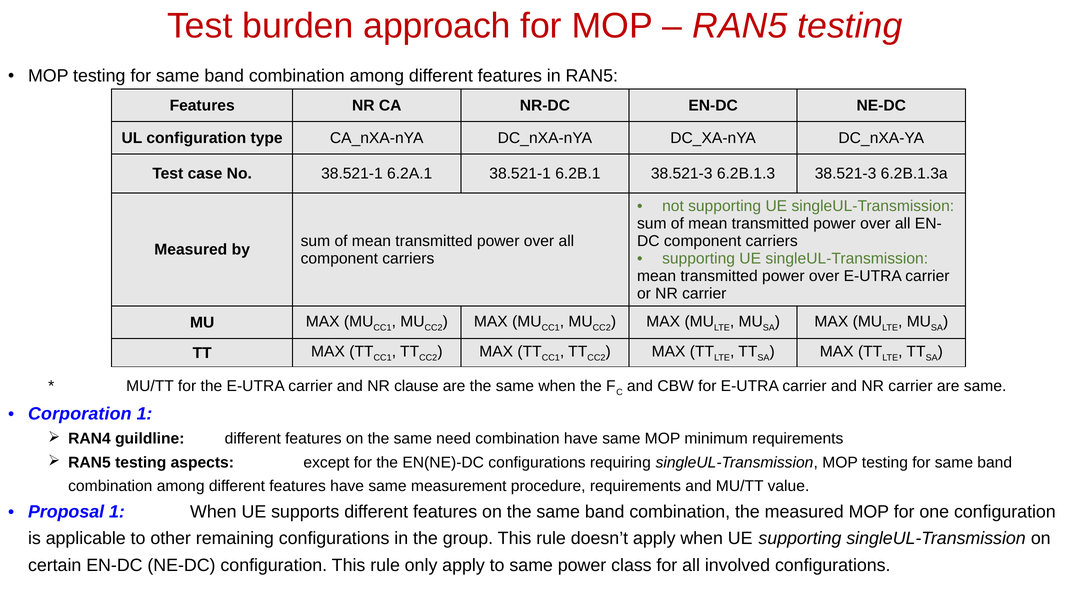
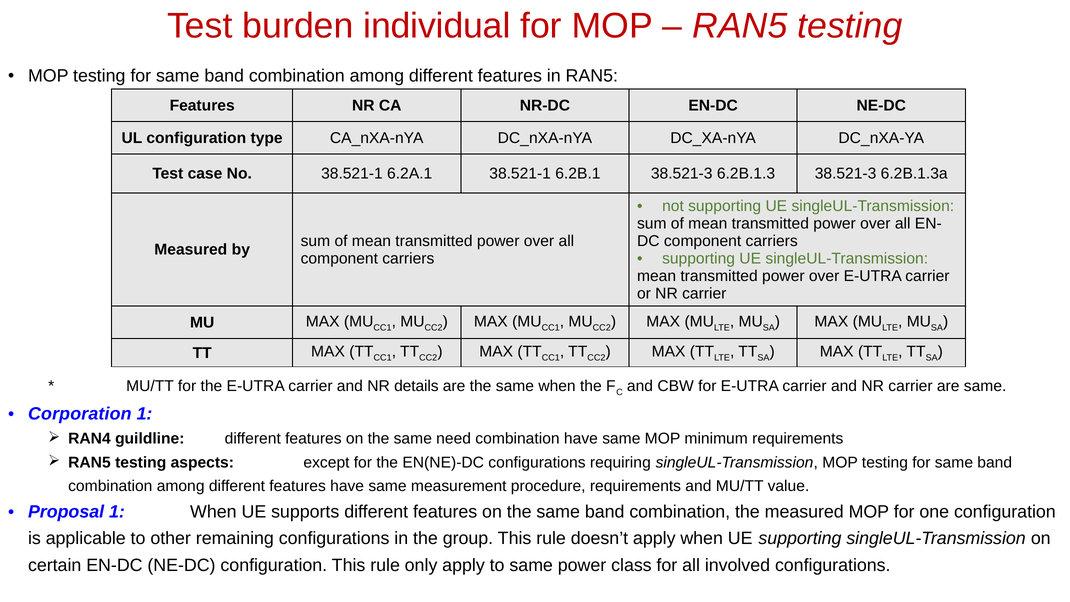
approach: approach -> individual
clause: clause -> details
